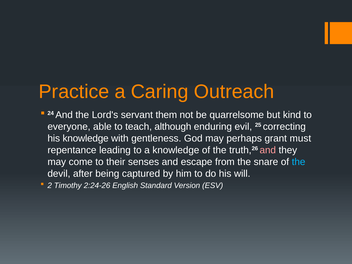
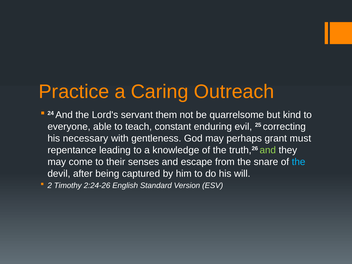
although: although -> constant
his knowledge: knowledge -> necessary
and at (268, 150) colour: pink -> light green
